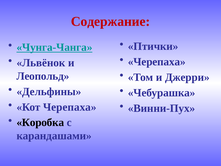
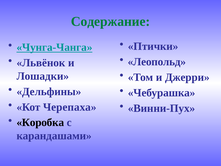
Содержание colour: red -> green
Черепаха at (157, 62): Черепаха -> Леопольд
Леопольд: Леопольд -> Лошадки
